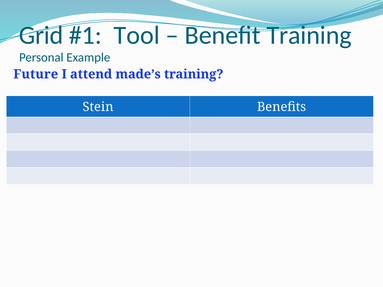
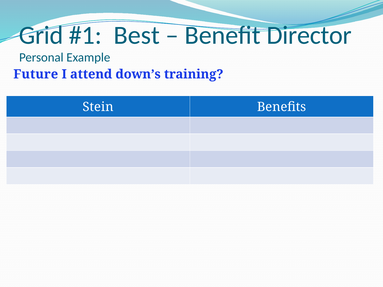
Tool: Tool -> Best
Benefit Training: Training -> Director
made’s: made’s -> down’s
